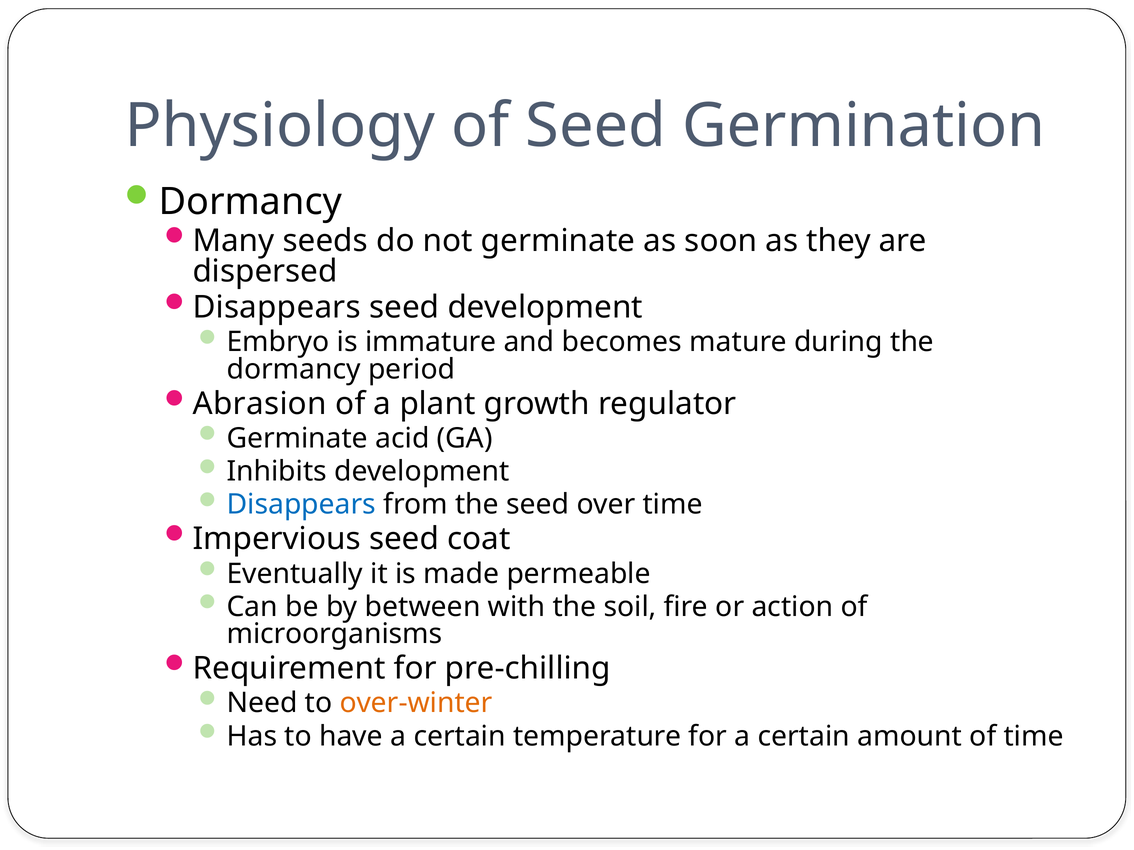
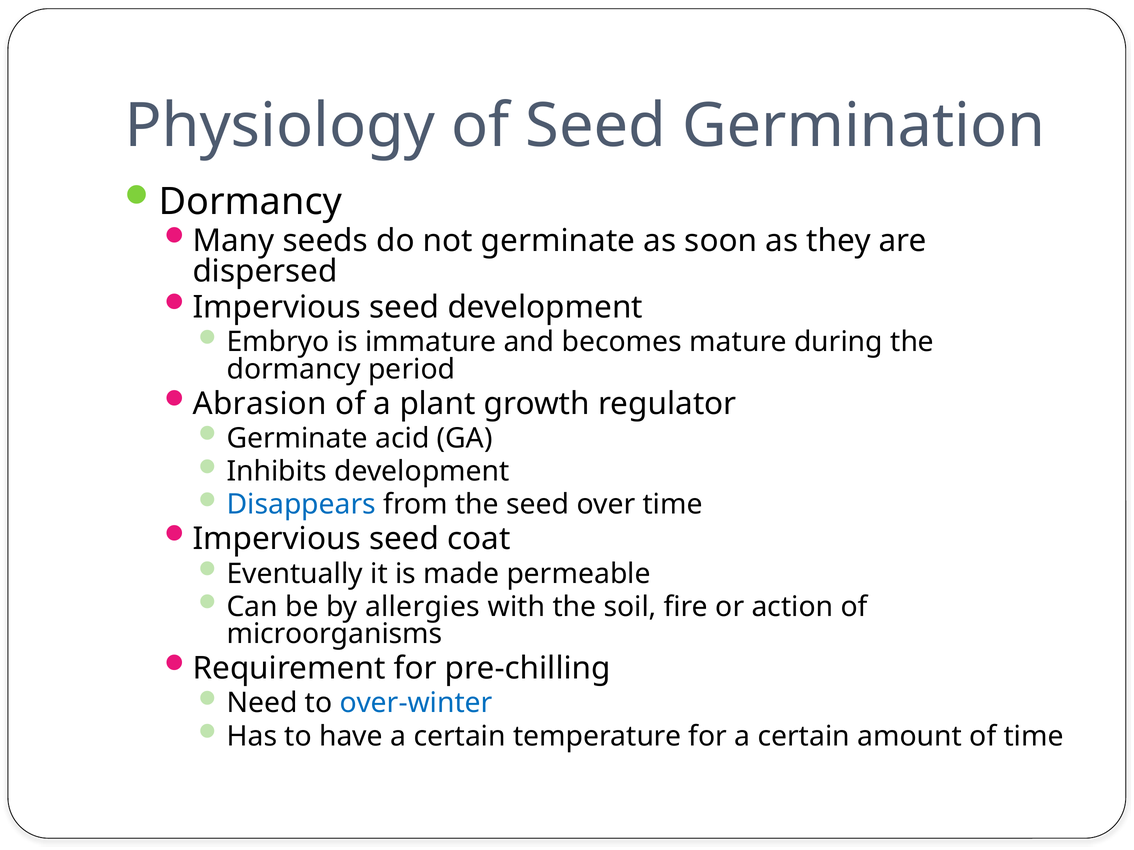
Disappears at (277, 307): Disappears -> Impervious
between: between -> allergies
over-winter colour: orange -> blue
